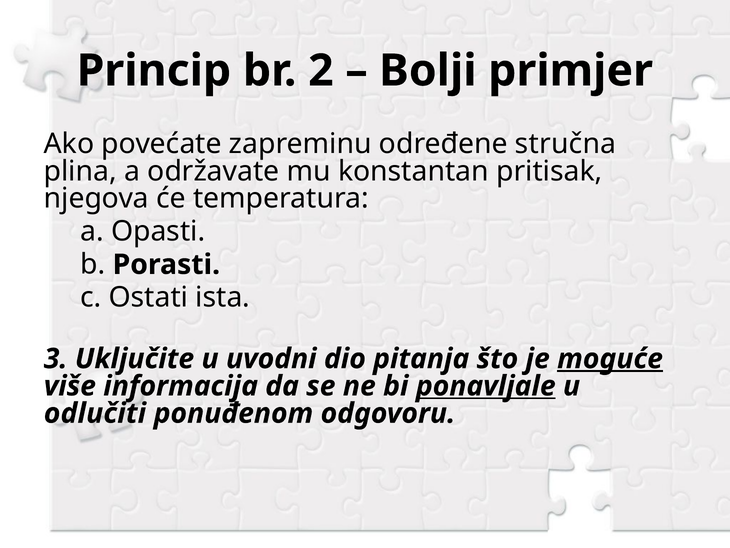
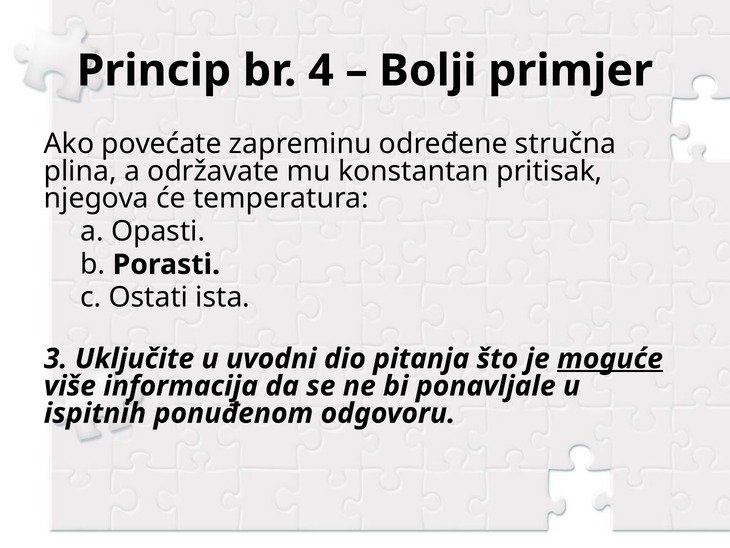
2: 2 -> 4
ponavljale underline: present -> none
odlučiti: odlučiti -> ispitnih
